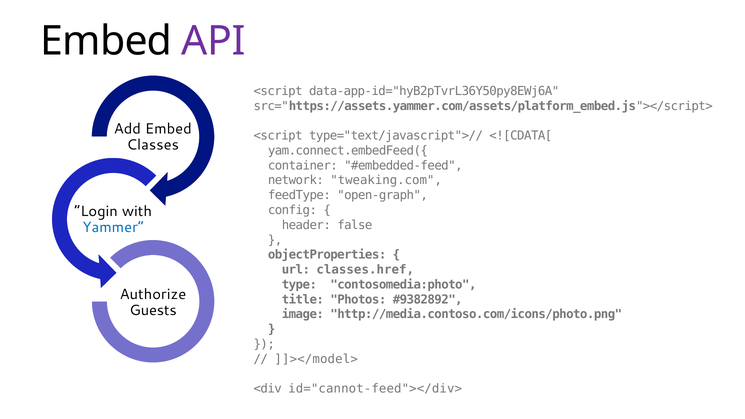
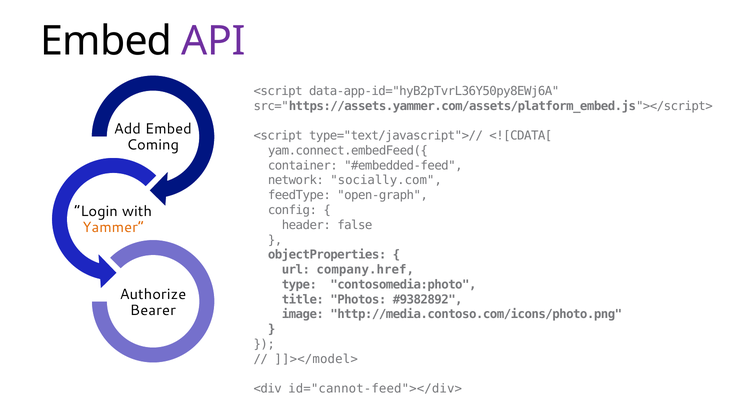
Classes: Classes -> Coming
tweaking.com: tweaking.com -> socially.com
Yammer colour: blue -> orange
classes.href: classes.href -> company.href
Guests: Guests -> Bearer
